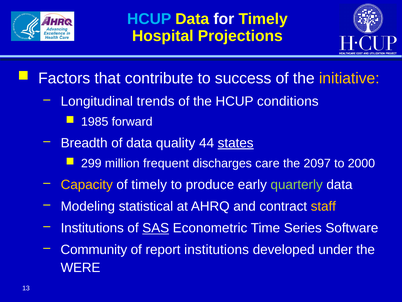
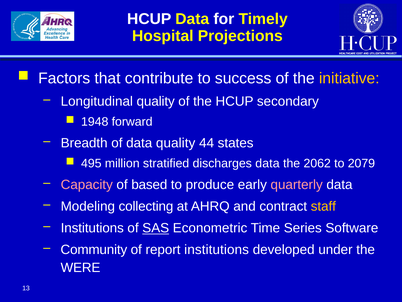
HCUP at (149, 19) colour: light blue -> white
Longitudinal trends: trends -> quality
conditions: conditions -> secondary
1985: 1985 -> 1948
states underline: present -> none
299: 299 -> 495
frequent: frequent -> stratified
discharges care: care -> data
2097: 2097 -> 2062
2000: 2000 -> 2079
Capacity colour: yellow -> pink
of timely: timely -> based
quarterly colour: light green -> pink
statistical: statistical -> collecting
